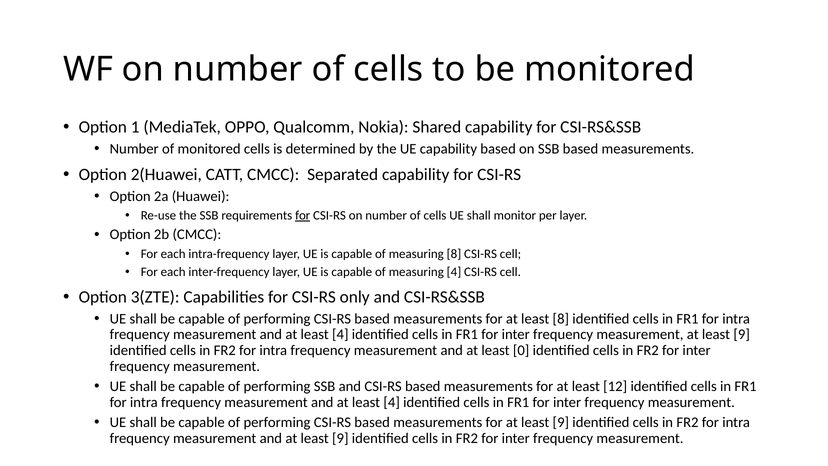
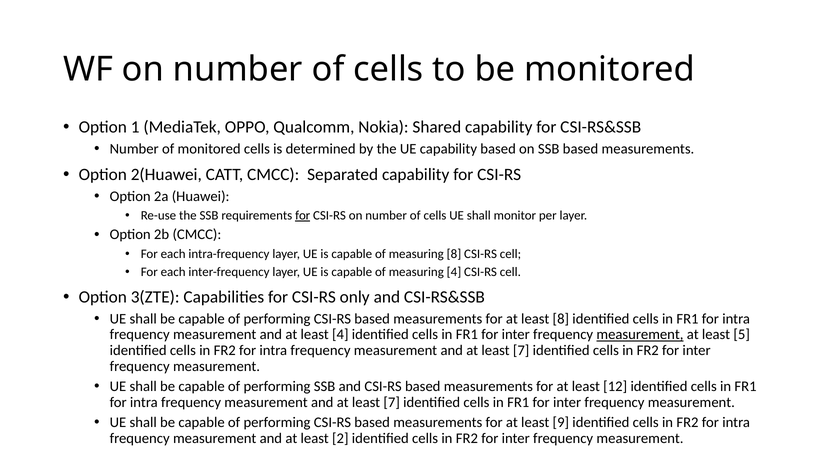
measurement at (640, 334) underline: none -> present
9 at (742, 334): 9 -> 5
0 at (521, 350): 0 -> 7
4 at (392, 402): 4 -> 7
and at least 9: 9 -> 2
